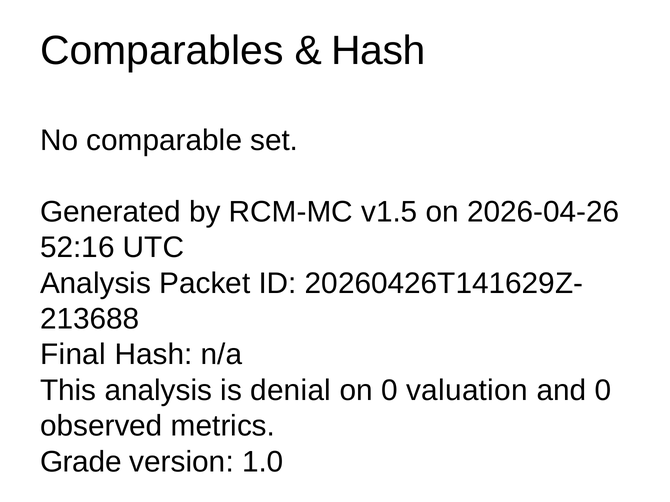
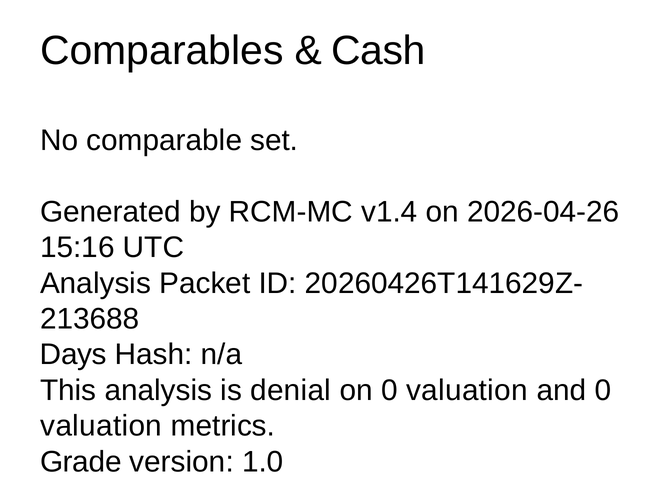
Hash at (378, 51): Hash -> Cash
v1.5: v1.5 -> v1.4
52:16: 52:16 -> 15:16
Final: Final -> Days
observed at (101, 426): observed -> valuation
